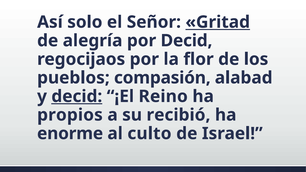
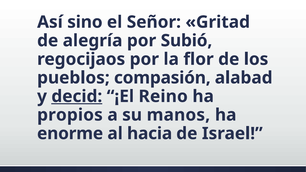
solo: solo -> sino
Gritad underline: present -> none
por Decid: Decid -> Subió
recibió: recibió -> manos
culto: culto -> hacia
